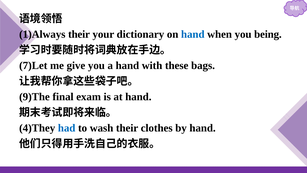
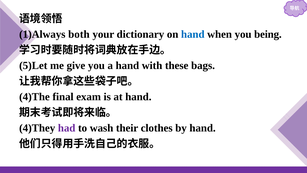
1)Always their: their -> both
7)Let: 7)Let -> 5)Let
9)The: 9)The -> 4)The
had colour: blue -> purple
